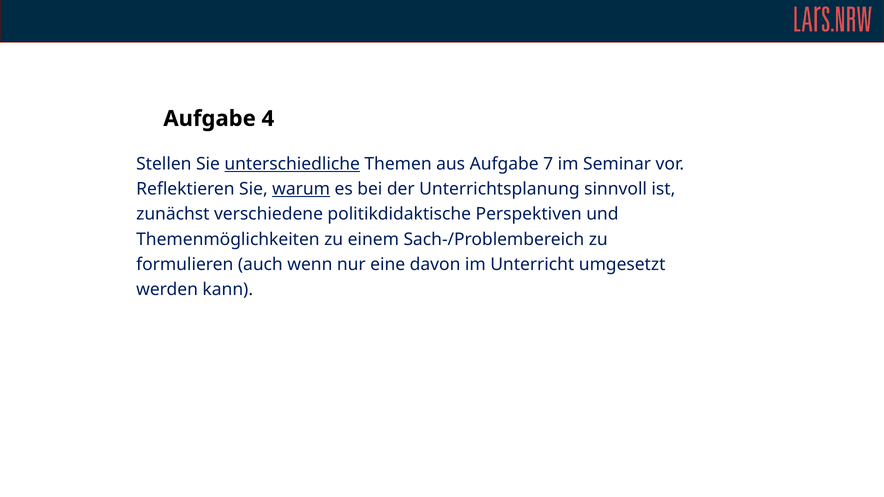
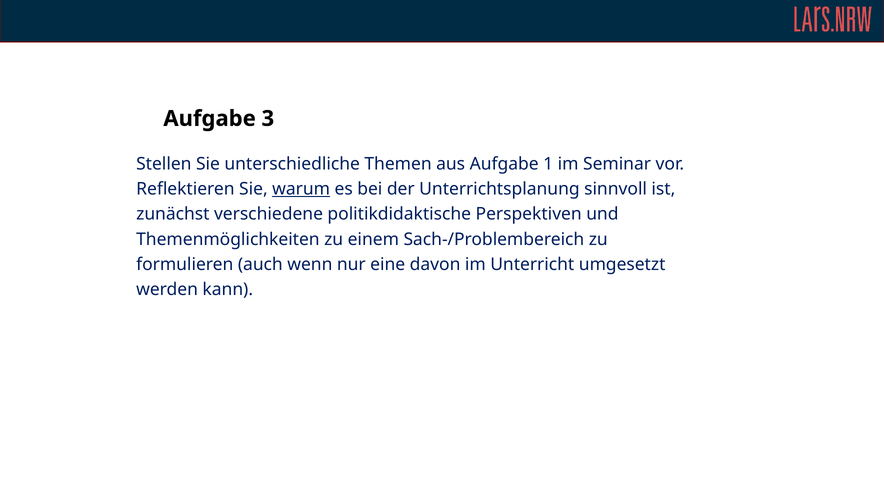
4: 4 -> 3
unterschiedliche underline: present -> none
7: 7 -> 1
